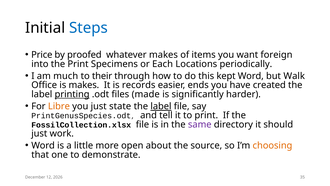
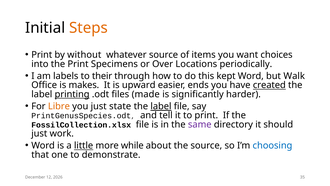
Steps colour: blue -> orange
Price at (42, 55): Price -> Print
proofed: proofed -> without
whatever makes: makes -> source
foreign: foreign -> choices
Each: Each -> Over
much: much -> labels
records: records -> upward
created underline: none -> present
little underline: none -> present
open: open -> while
choosing colour: orange -> blue
